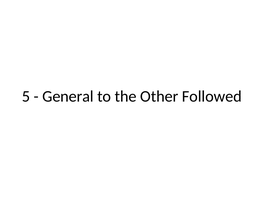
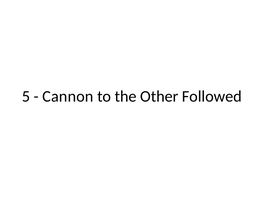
General: General -> Cannon
